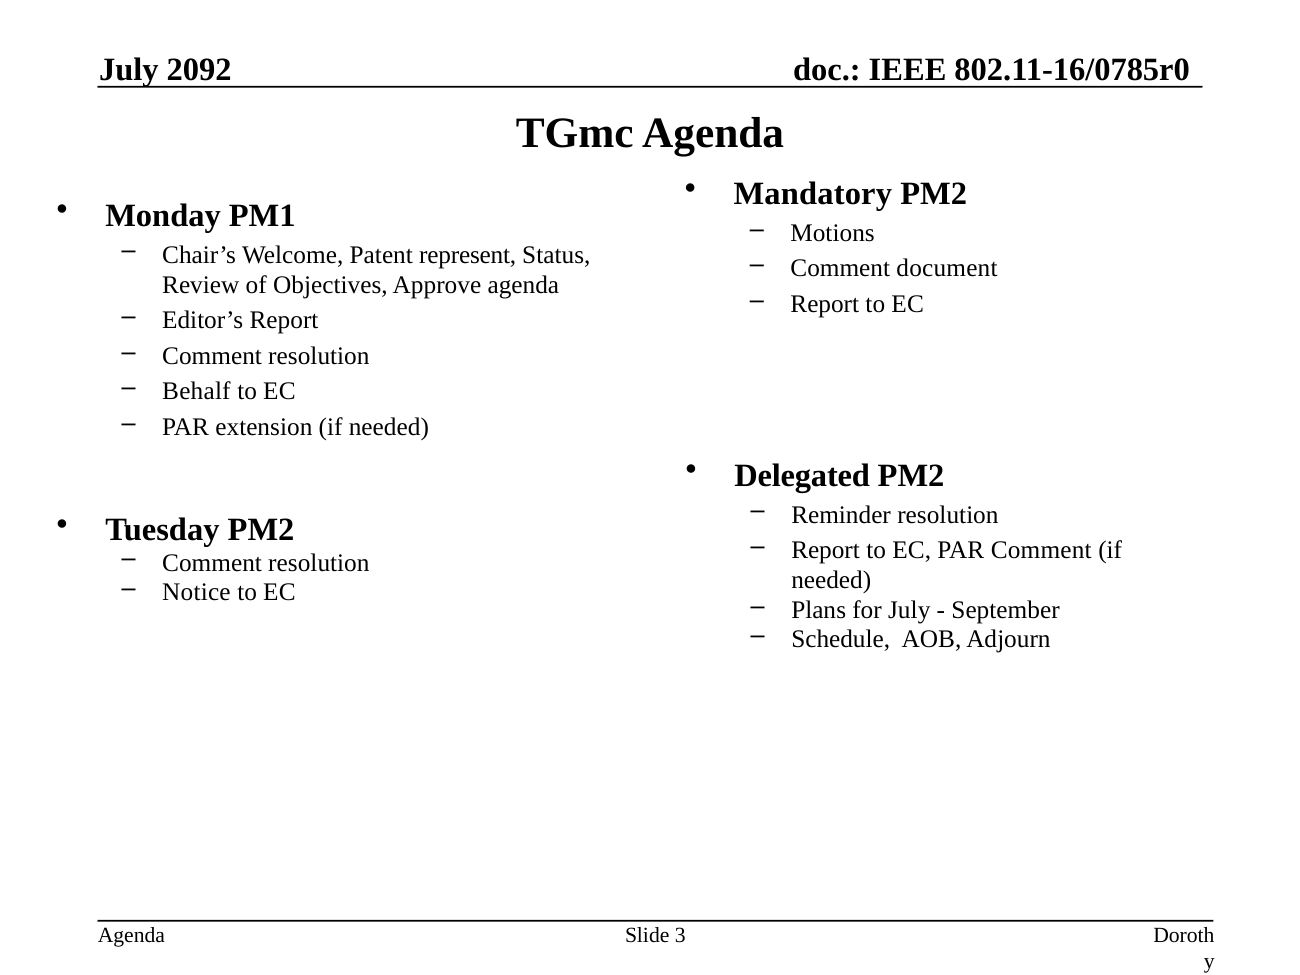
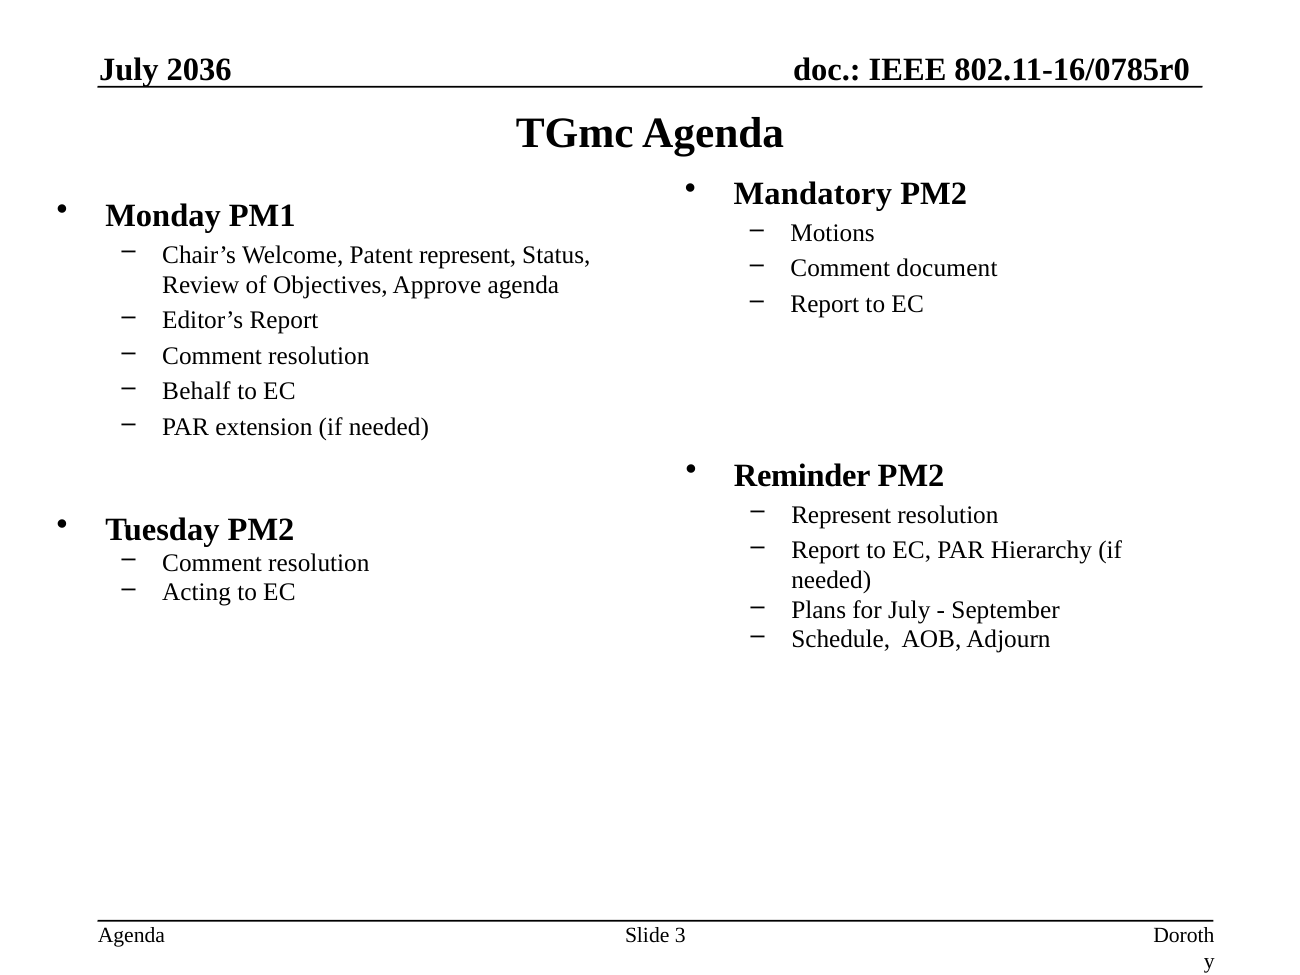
2092: 2092 -> 2036
Delegated: Delegated -> Reminder
Reminder at (841, 515): Reminder -> Represent
PAR Comment: Comment -> Hierarchy
Notice: Notice -> Acting
